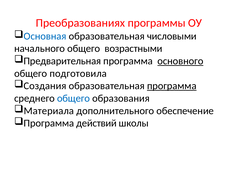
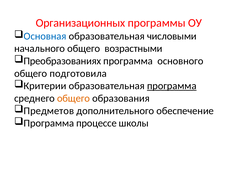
Преобразованиях: Преобразованиях -> Организационных
Предварительная: Предварительная -> Преобразованиях
основного underline: present -> none
Создания: Создания -> Критерии
общего at (73, 99) colour: blue -> orange
Материала: Материала -> Предметов
действий: действий -> процессе
